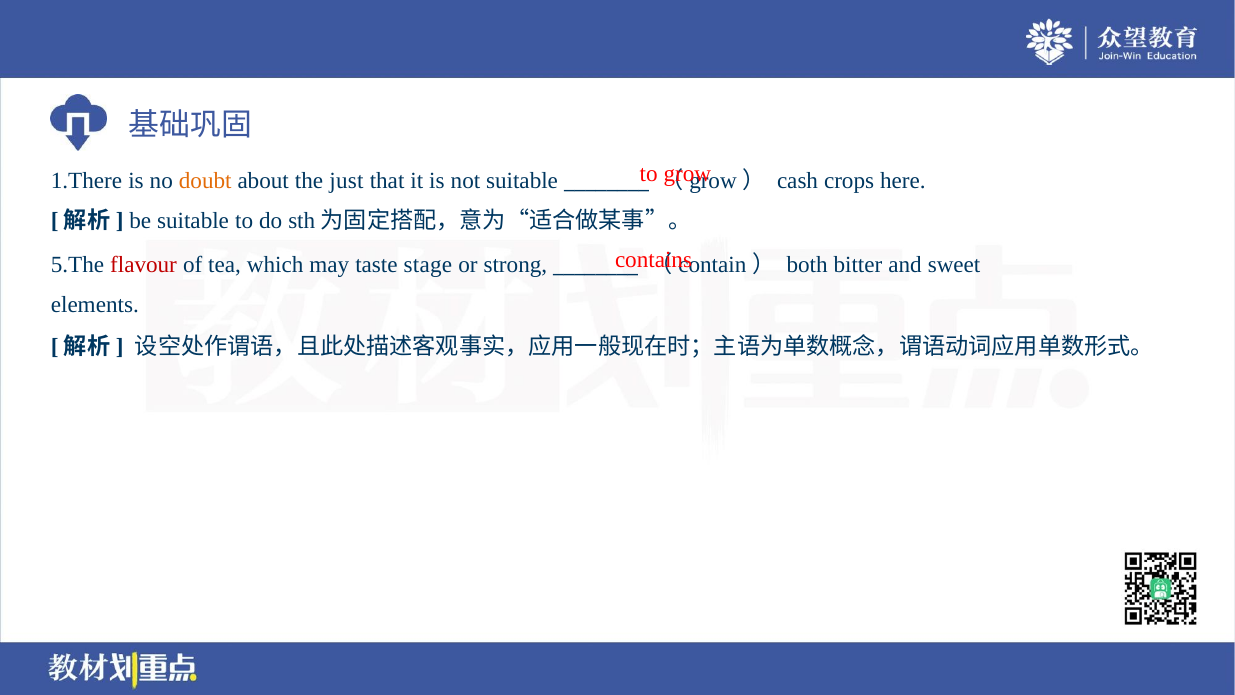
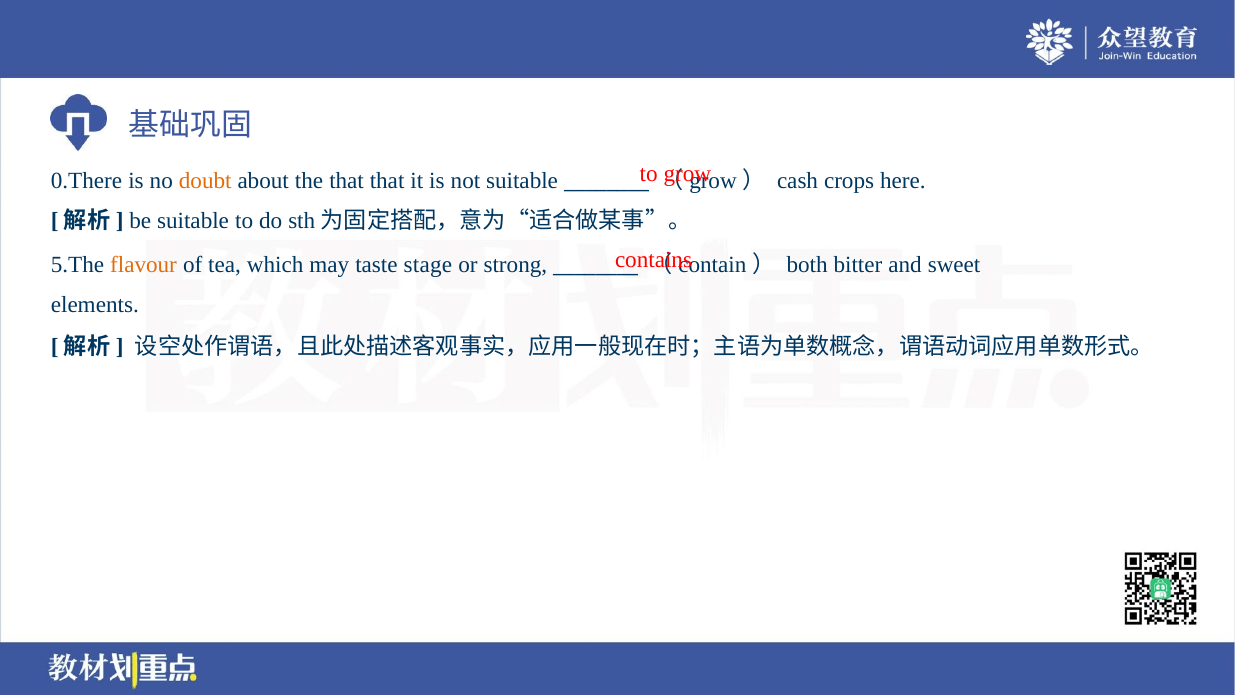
1.There: 1.There -> 0.There
the just: just -> that
flavour colour: red -> orange
